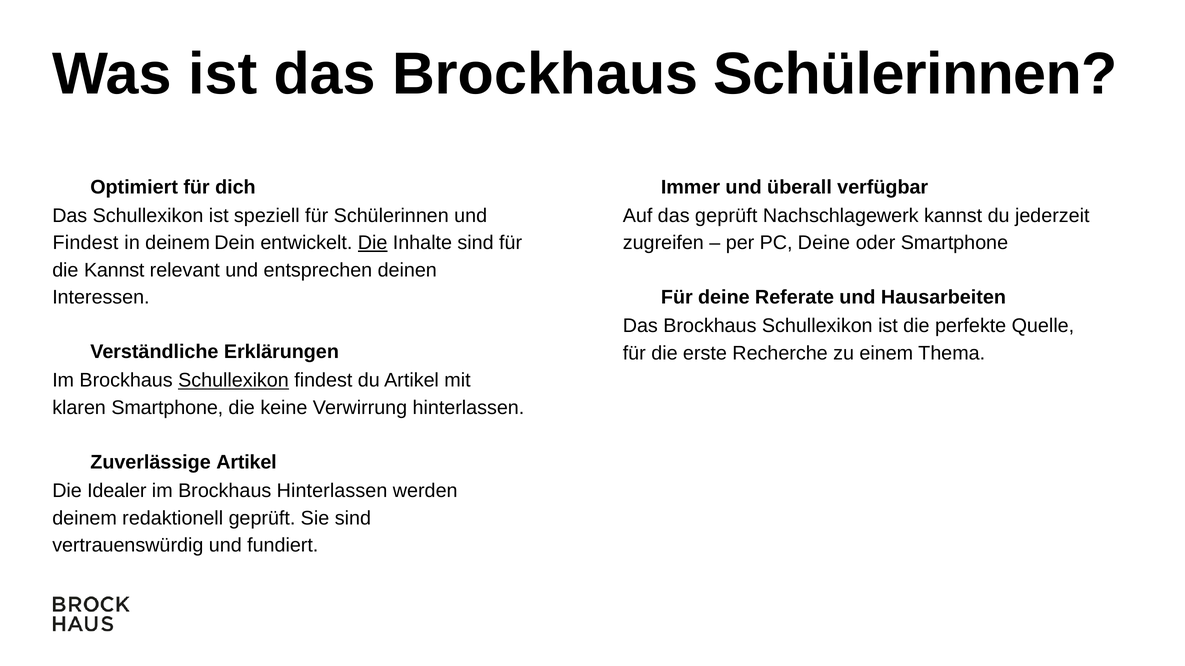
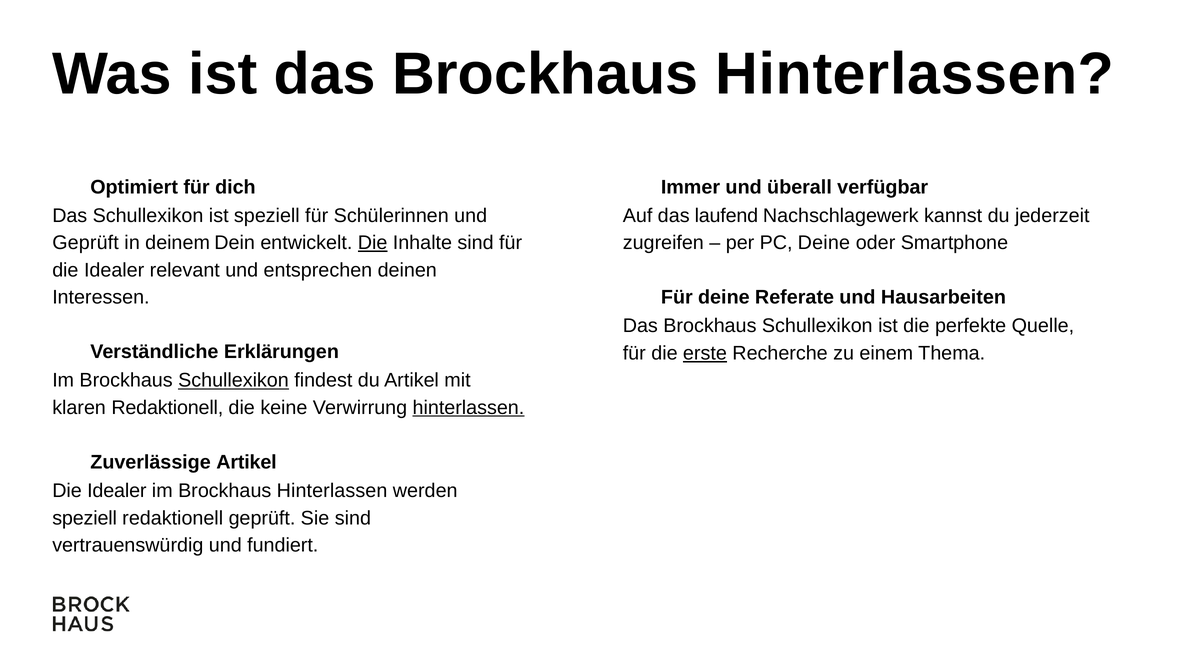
das Brockhaus Schülerinnen: Schülerinnen -> Hinterlassen
das geprüft: geprüft -> laufend
Findest at (85, 243): Findest -> Geprüft
Kannst at (114, 270): Kannst -> Idealer
erste underline: none -> present
klaren Smartphone: Smartphone -> Redaktionell
hinterlassen at (468, 408) underline: none -> present
deinem at (85, 519): deinem -> speziell
